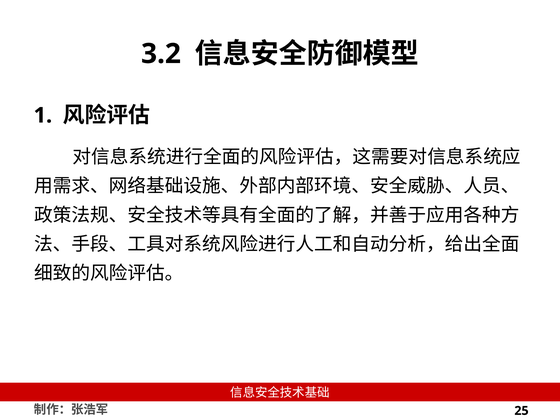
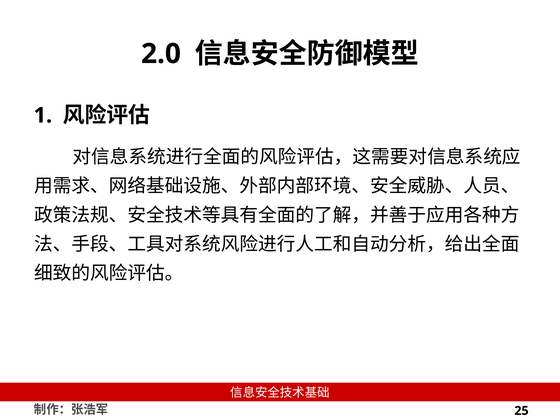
3.2: 3.2 -> 2.0
